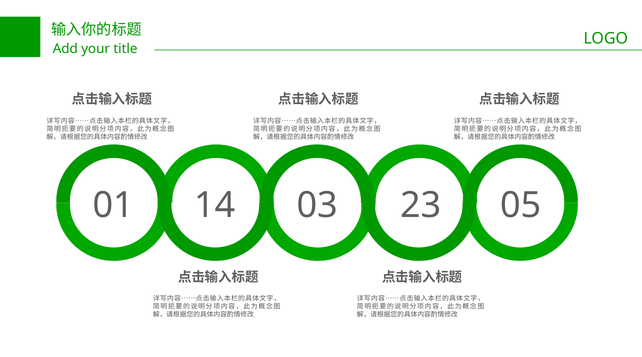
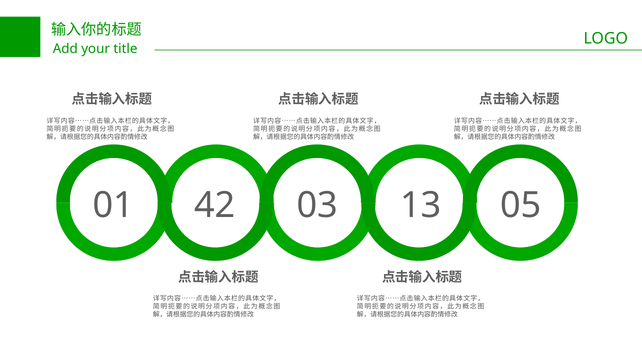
14: 14 -> 42
23: 23 -> 13
